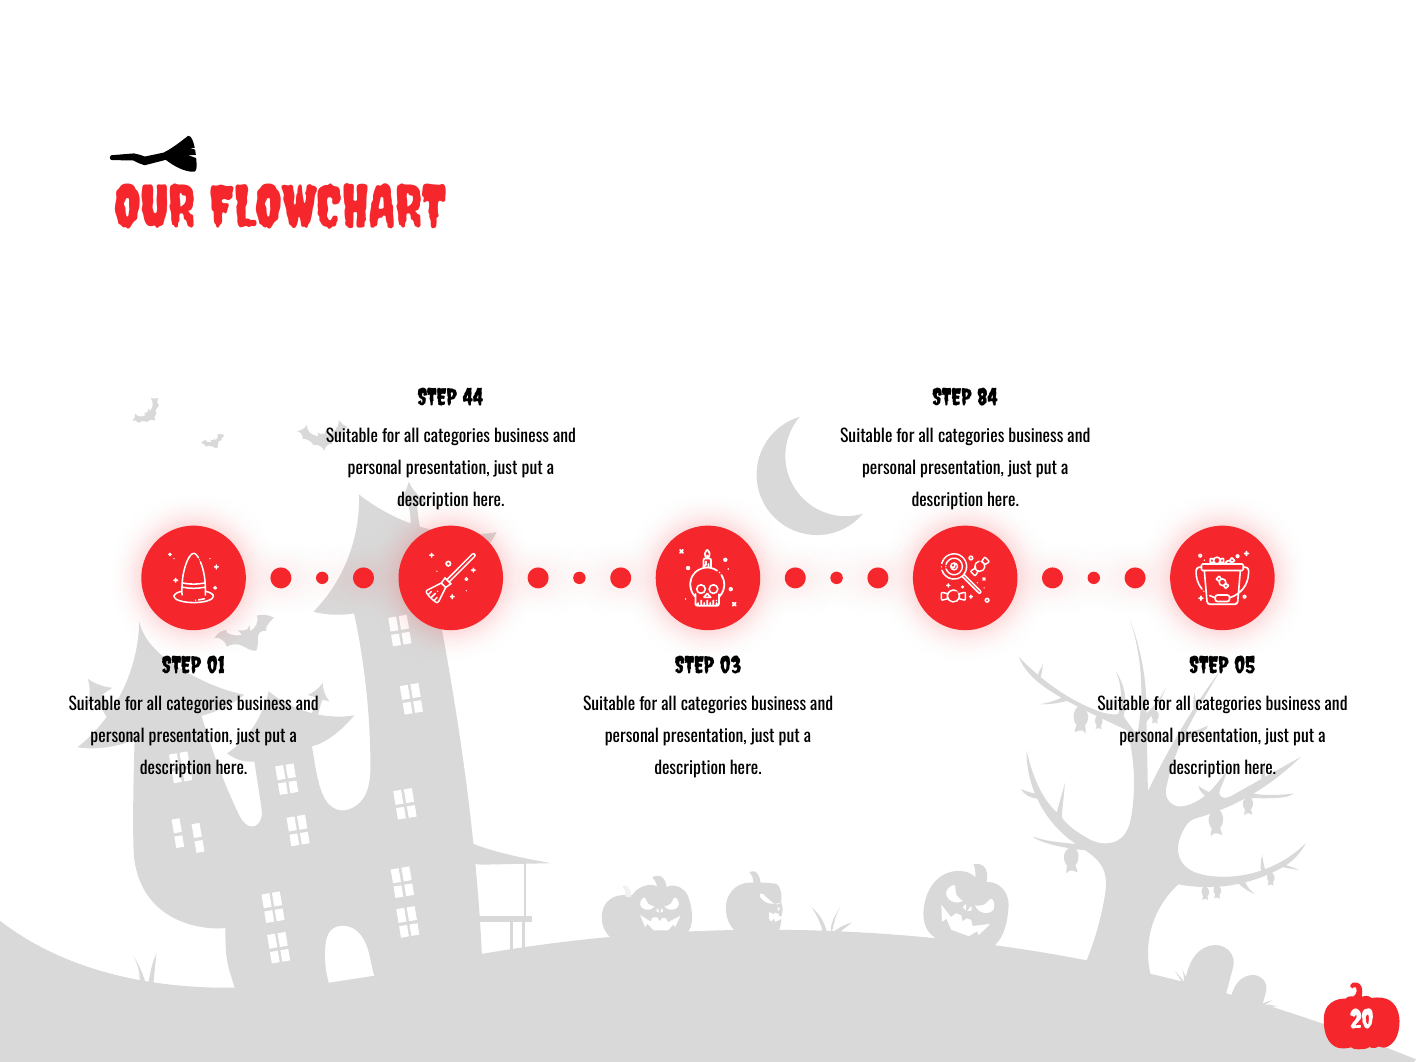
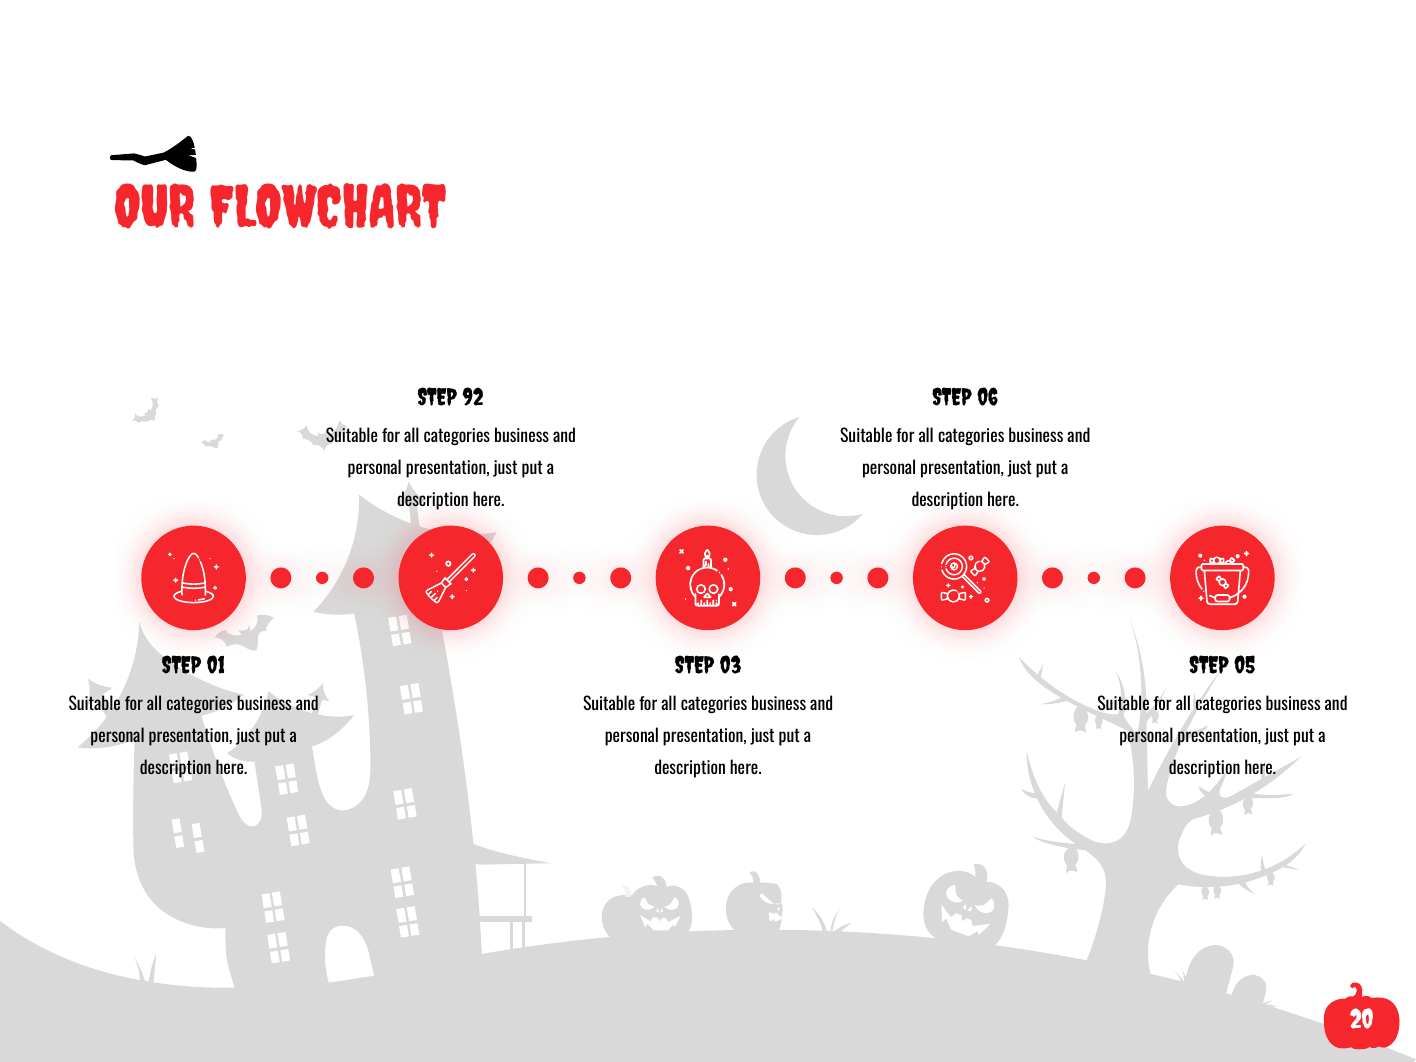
84: 84 -> 06
44: 44 -> 92
